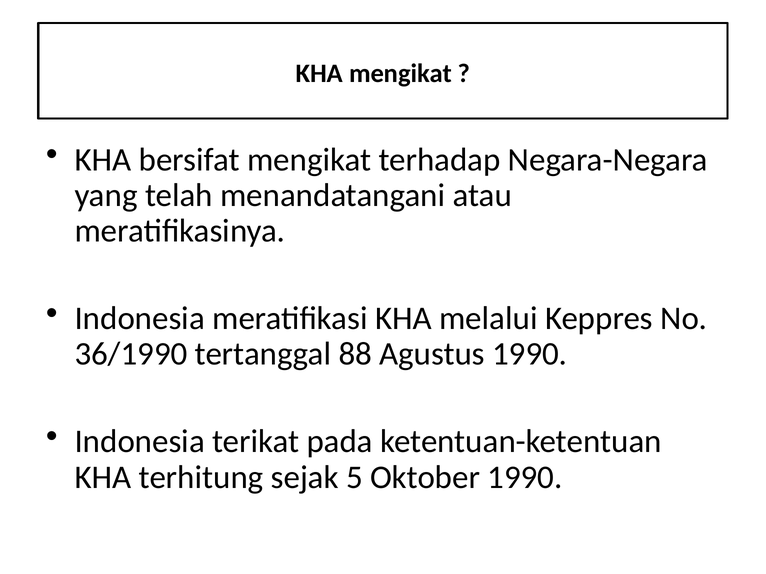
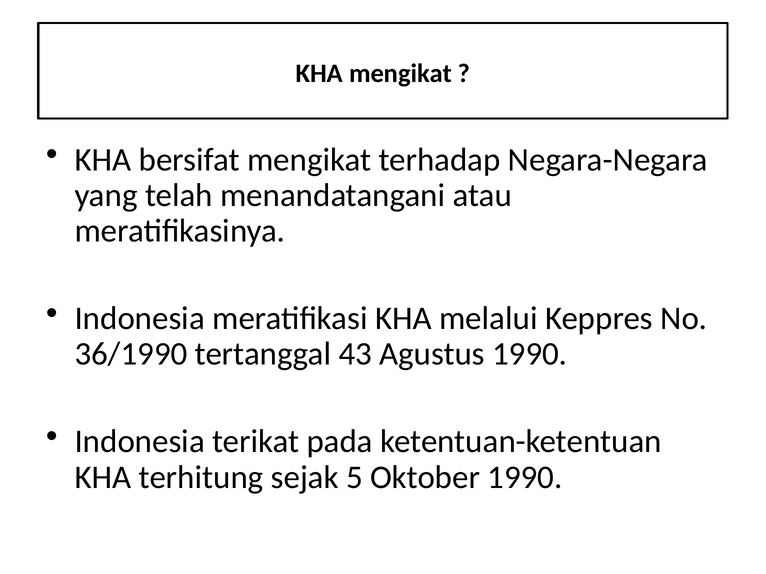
88: 88 -> 43
